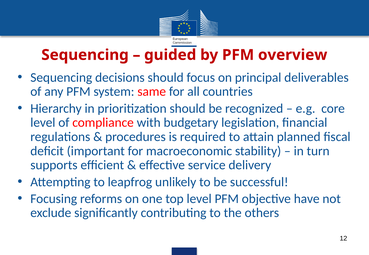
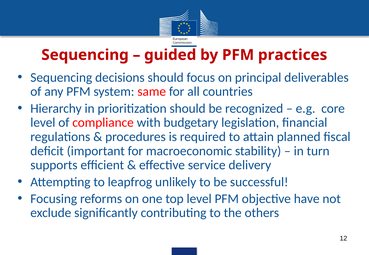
overview: overview -> practices
